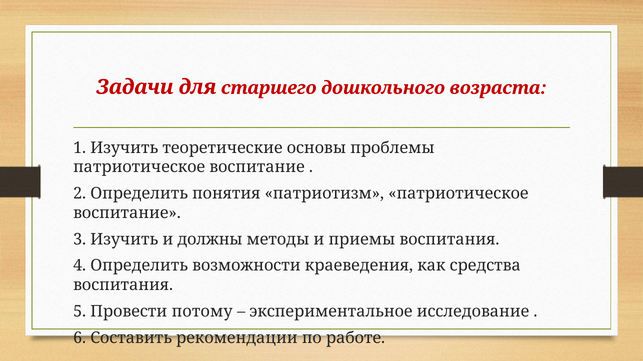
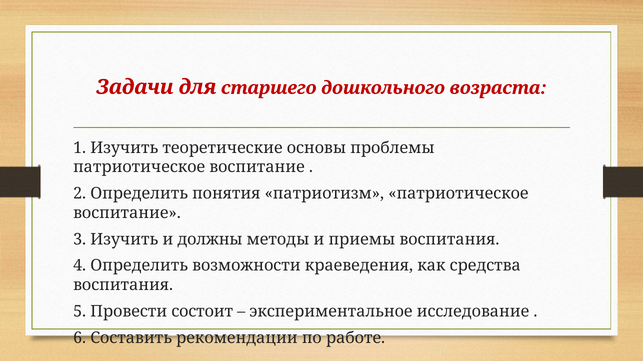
потому: потому -> состоит
